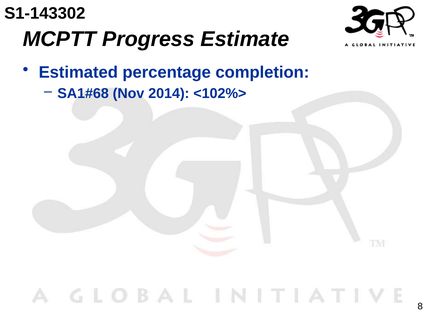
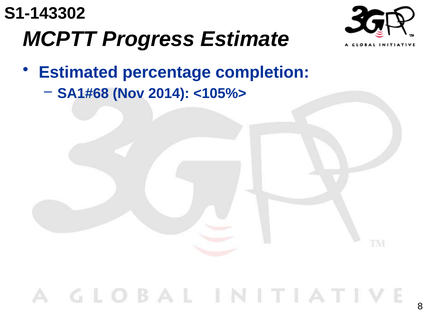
<102%>: <102%> -> <105%>
